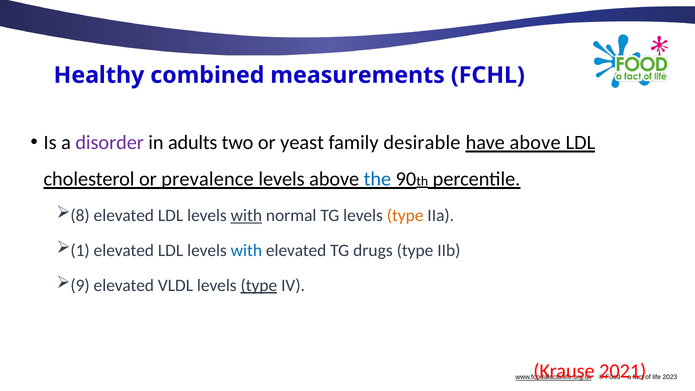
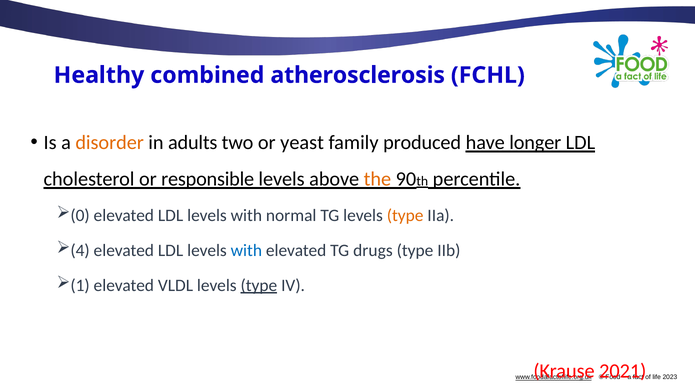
measurements: measurements -> atherosclerosis
disorder colour: purple -> orange
desirable: desirable -> produced
have above: above -> longer
prevalence: prevalence -> responsible
the colour: blue -> orange
8: 8 -> 0
with at (246, 215) underline: present -> none
1: 1 -> 4
9: 9 -> 1
